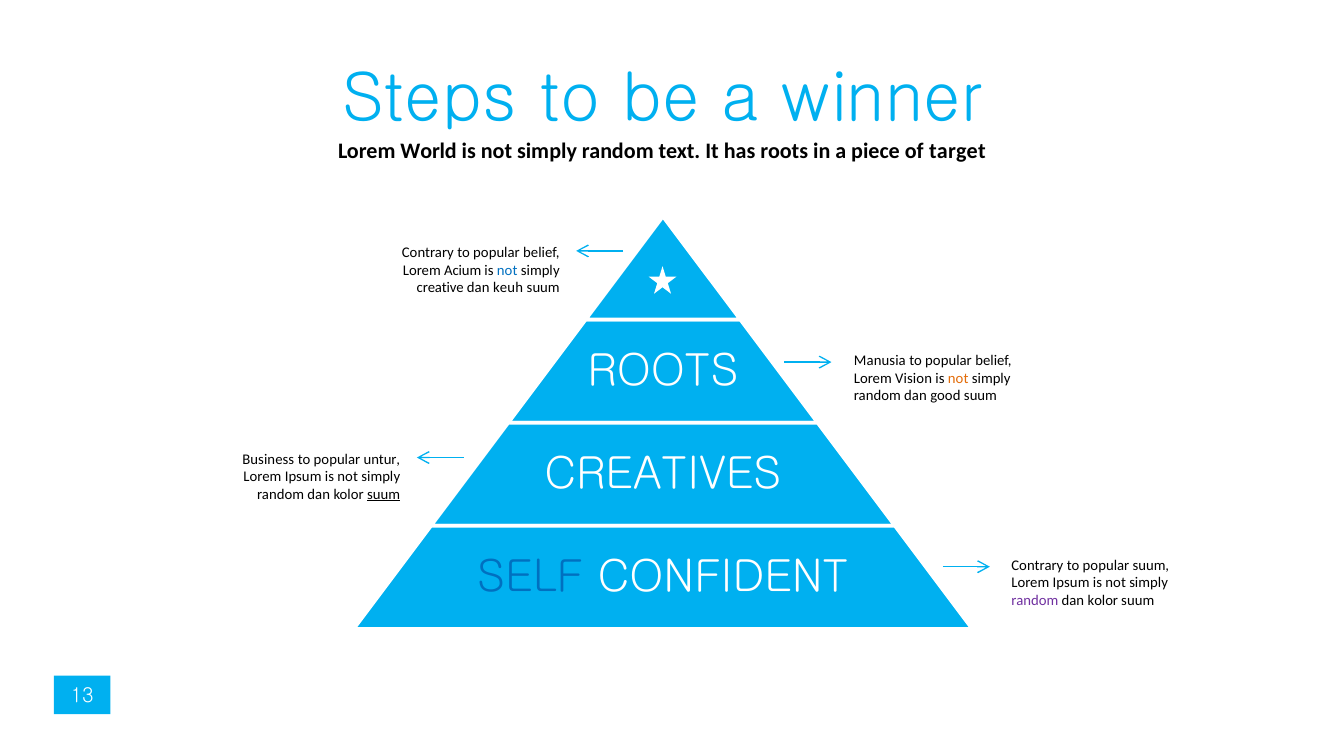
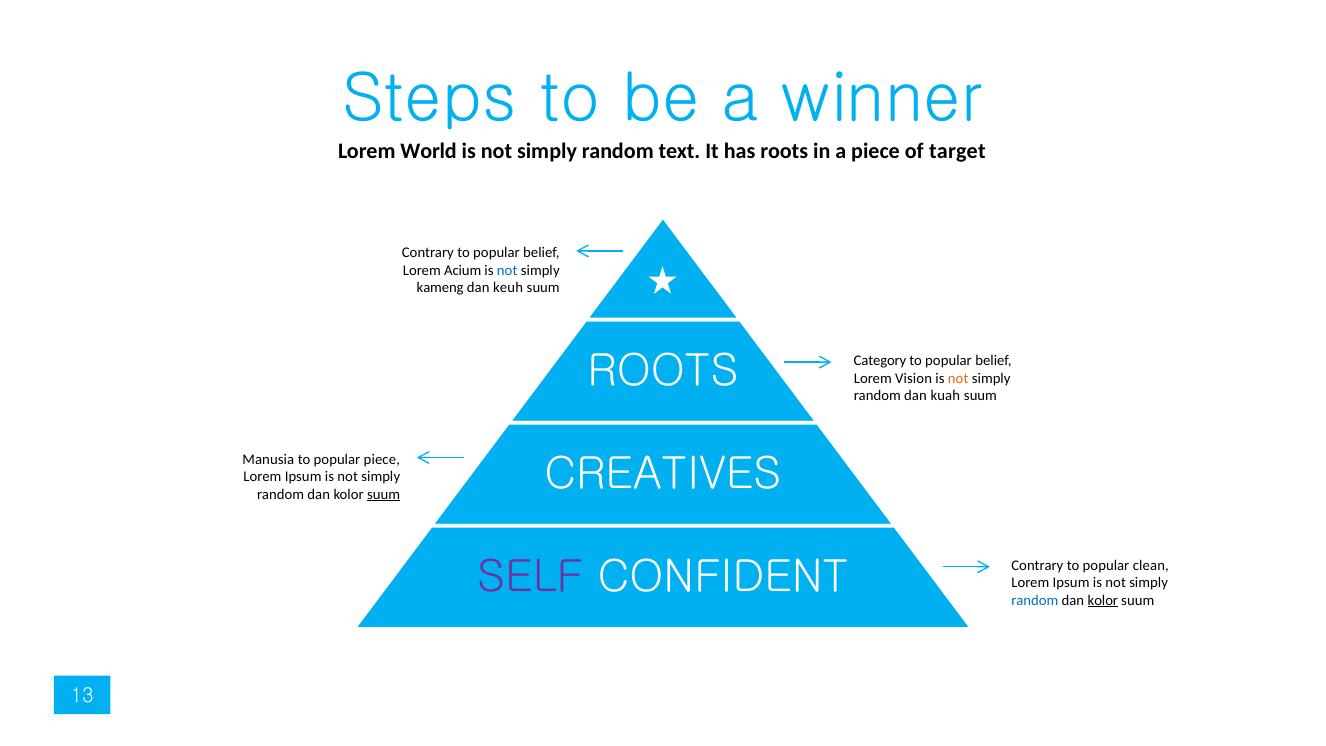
creative: creative -> kameng
Manusia: Manusia -> Category
good: good -> kuah
Business: Business -> Manusia
popular untur: untur -> piece
SELF colour: blue -> purple
popular suum: suum -> clean
random at (1035, 600) colour: purple -> blue
kolor at (1103, 600) underline: none -> present
